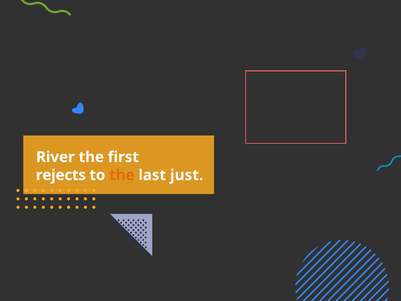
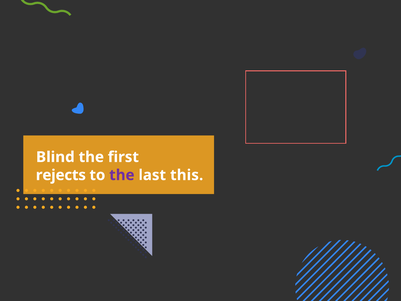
River: River -> Blind
the at (122, 175) colour: orange -> purple
just: just -> this
